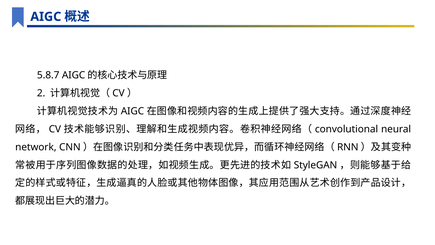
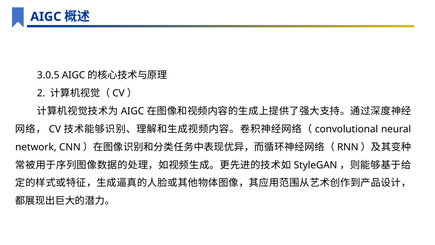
5.8.7: 5.8.7 -> 3.0.5
